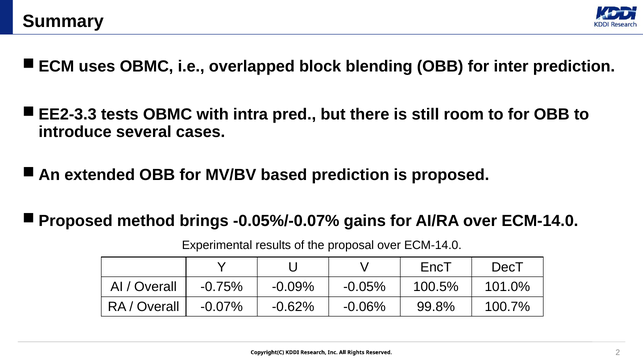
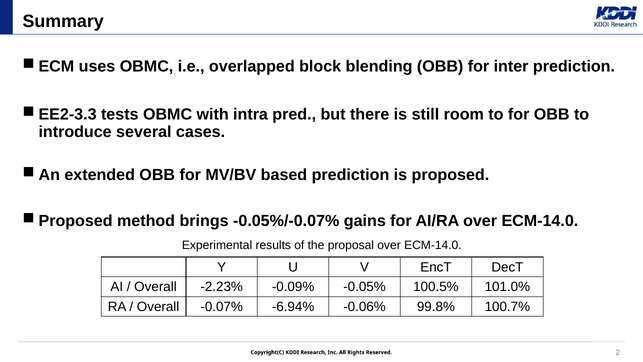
-0.75%: -0.75% -> -2.23%
-0.62%: -0.62% -> -6.94%
